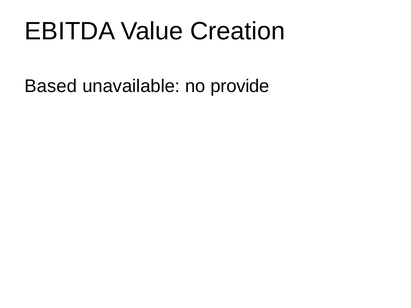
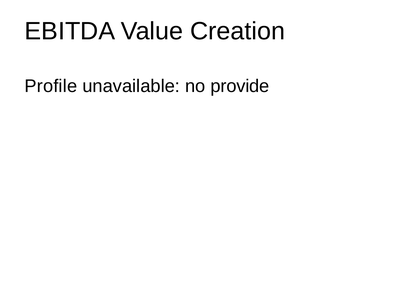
Based: Based -> Profile
